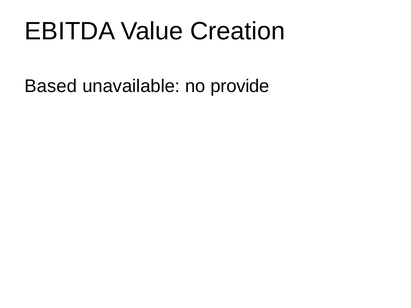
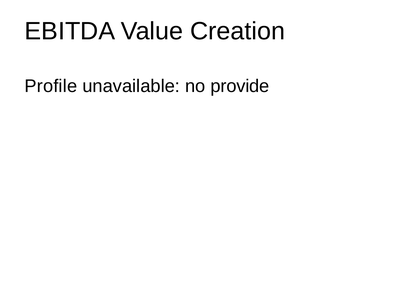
Based: Based -> Profile
